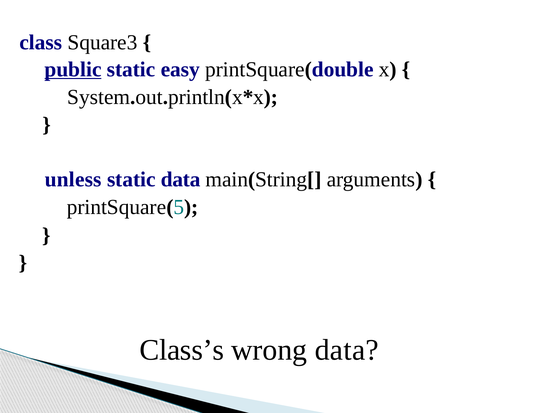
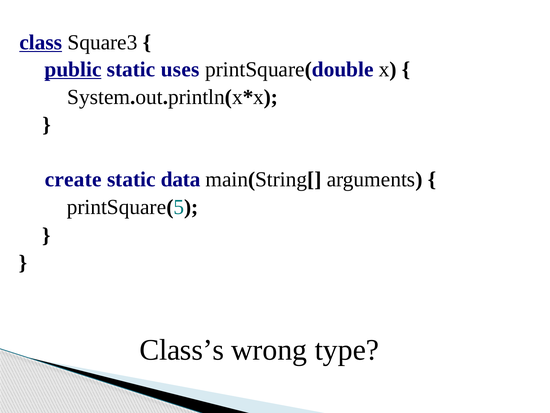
class underline: none -> present
easy: easy -> uses
unless: unless -> create
wrong data: data -> type
